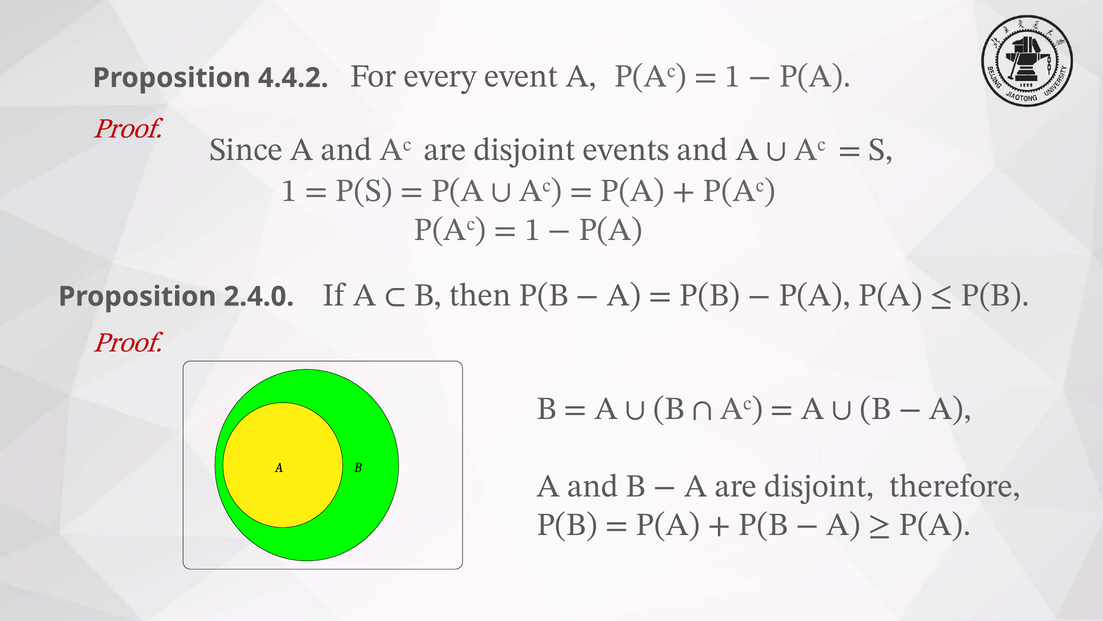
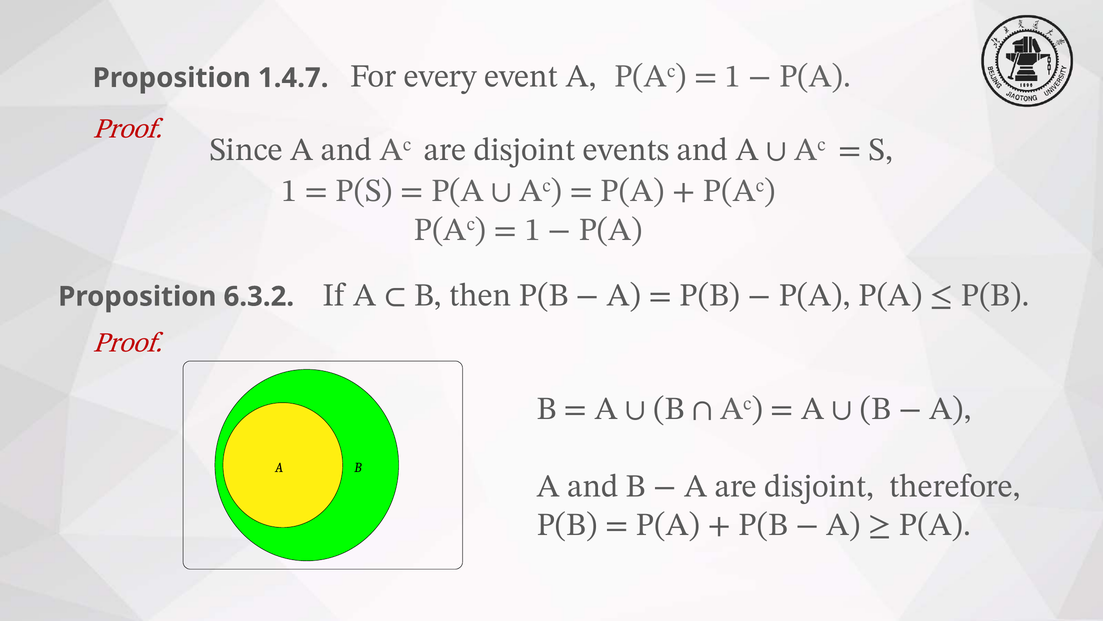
4.4.2: 4.4.2 -> 1.4.7
2.4.0: 2.4.0 -> 6.3.2
